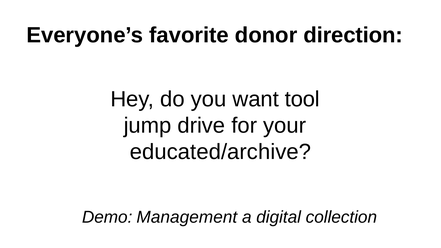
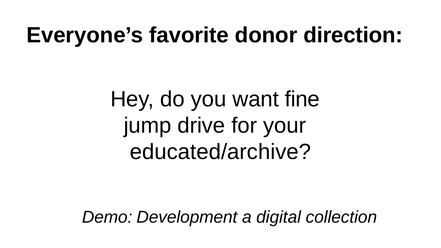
tool: tool -> fine
Management: Management -> Development
